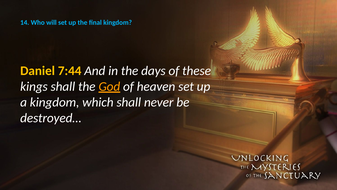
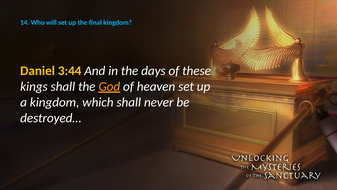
7:44: 7:44 -> 3:44
